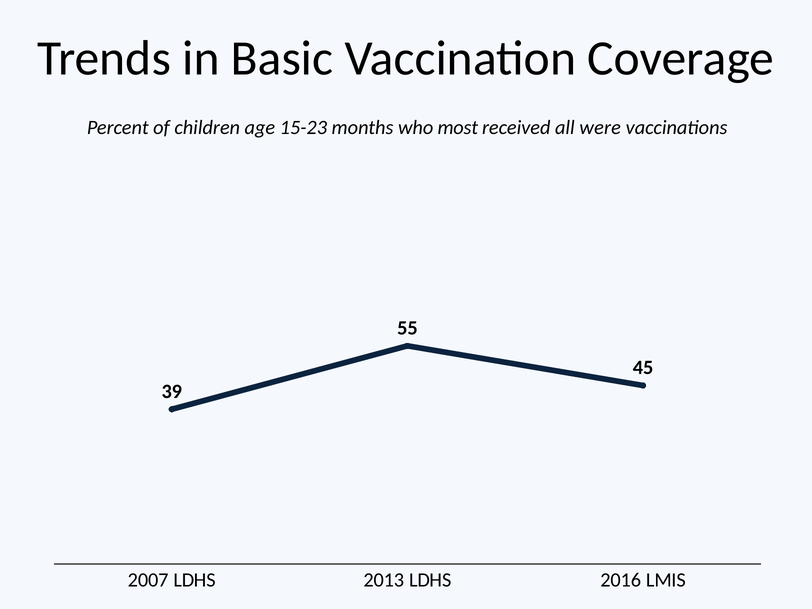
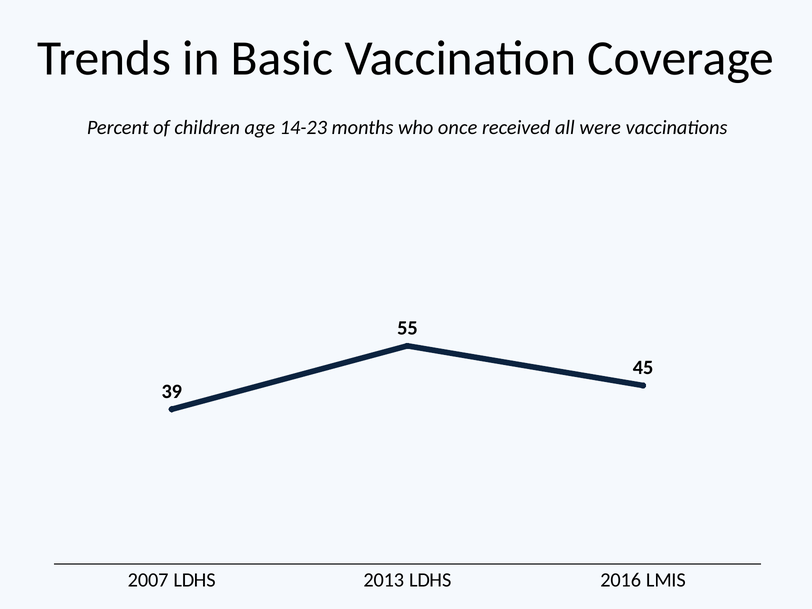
15-23: 15-23 -> 14-23
most: most -> once
